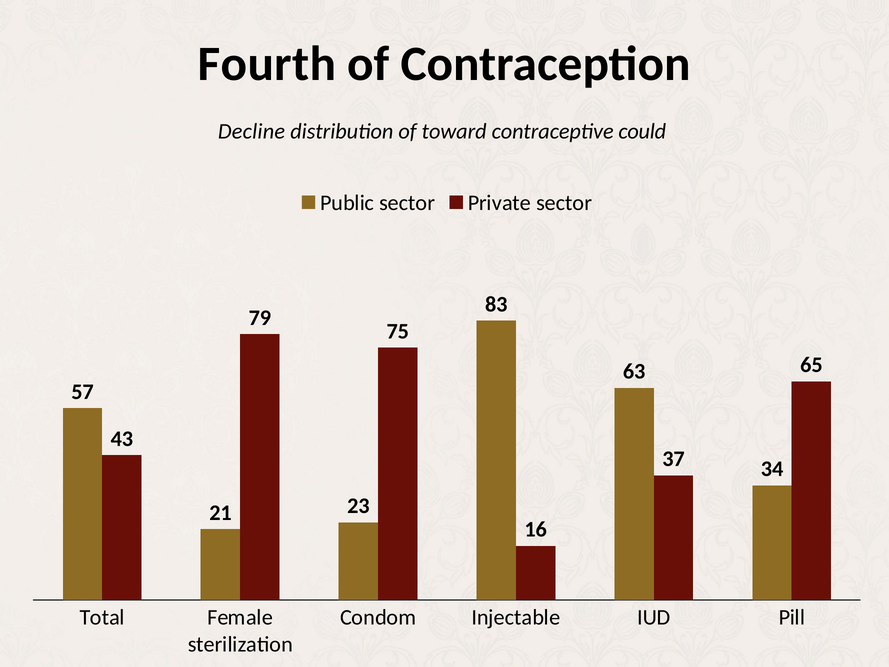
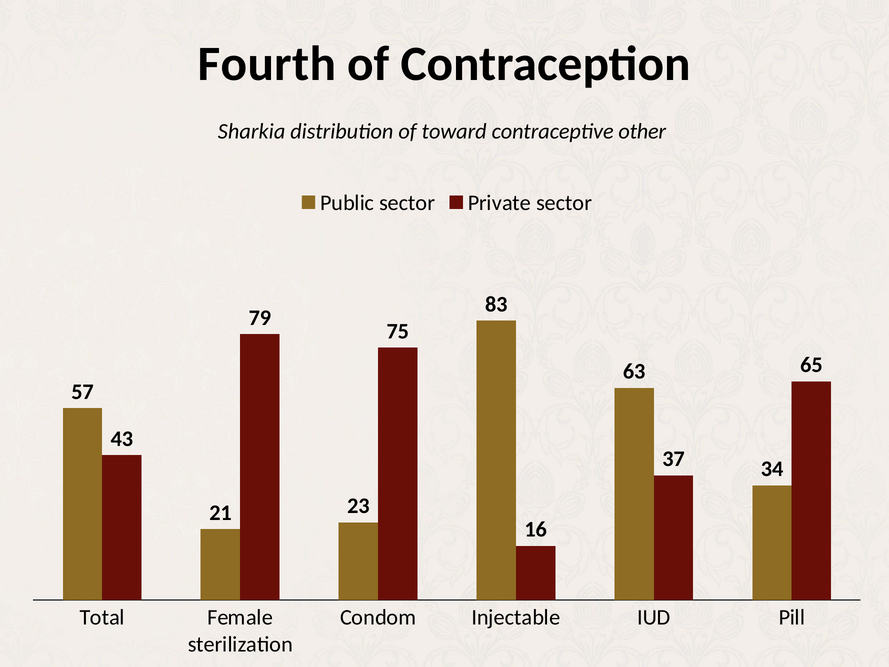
Decline: Decline -> Sharkia
could: could -> other
